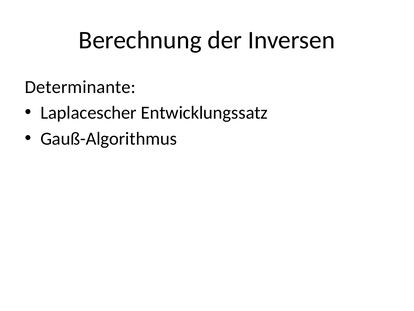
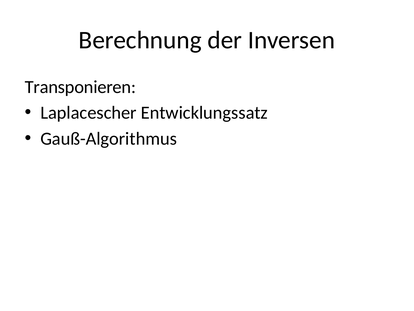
Determinante: Determinante -> Transponieren
